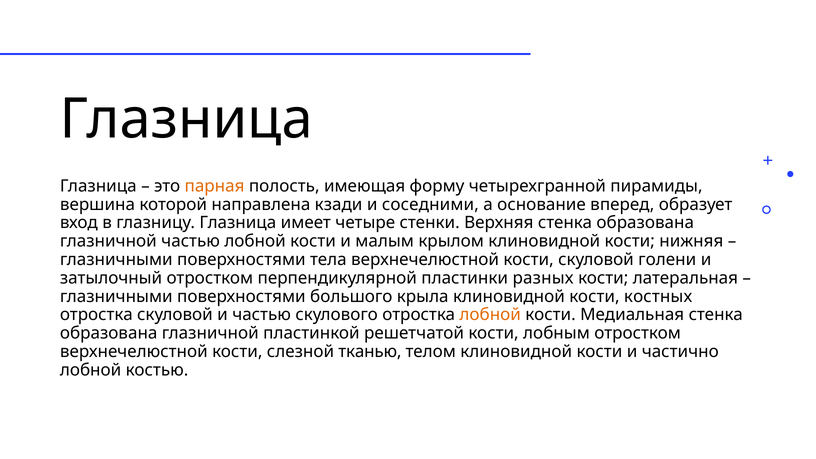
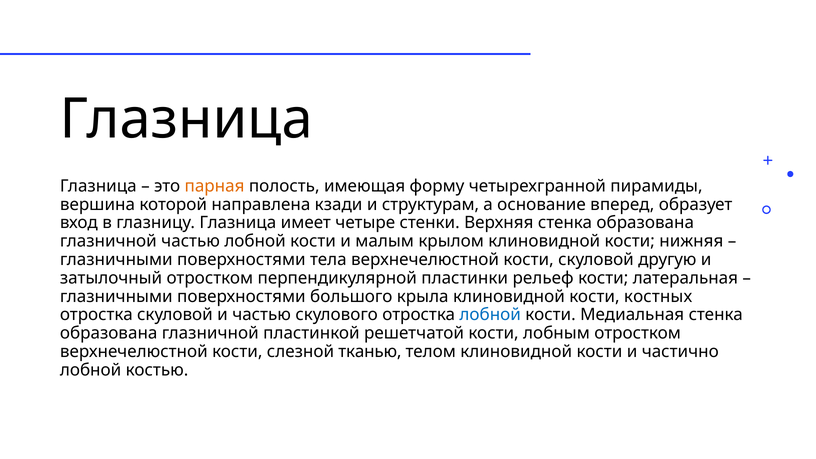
соседними: соседними -> структурам
голени: голени -> другую
разных: разных -> рельеф
лобной at (490, 315) colour: orange -> blue
